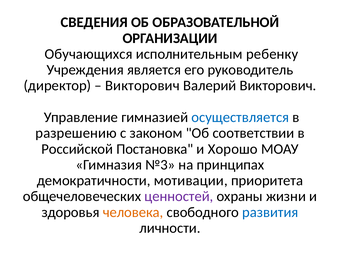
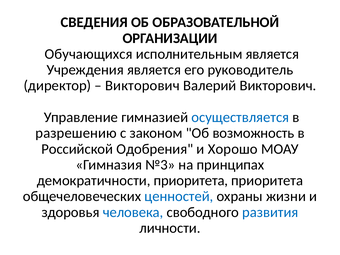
исполнительным ребенку: ребенку -> является
соответствии: соответствии -> возможность
Постановка: Постановка -> Одобрения
демократичности мотивации: мотивации -> приоритета
ценностей colour: purple -> blue
человека colour: orange -> blue
